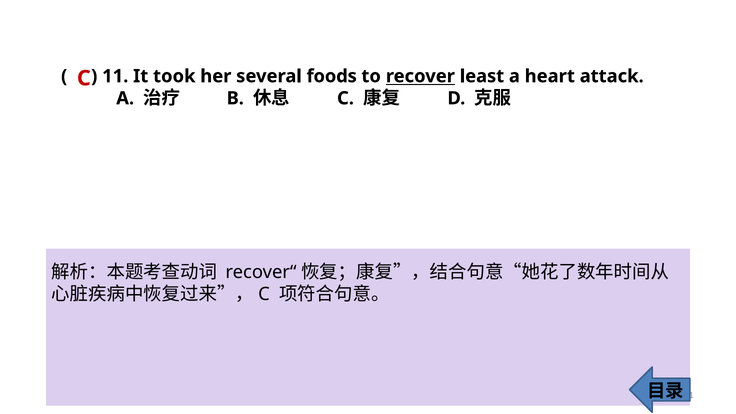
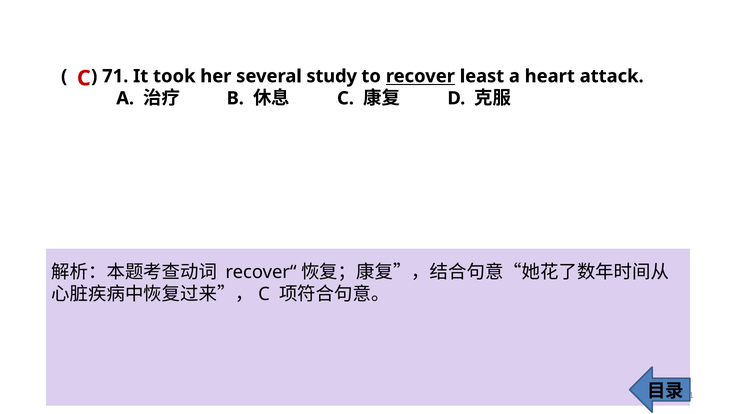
11: 11 -> 71
foods: foods -> study
